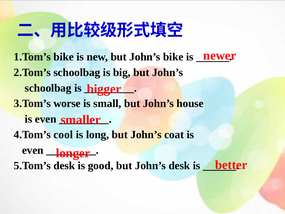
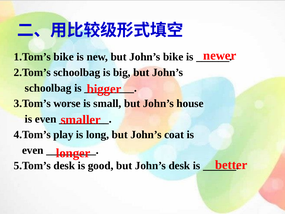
cool: cool -> play
